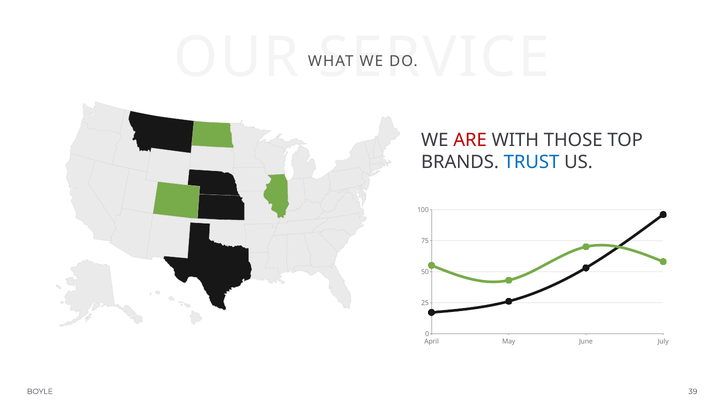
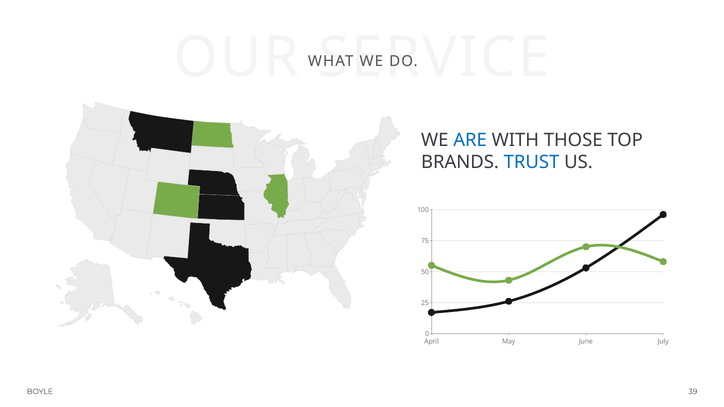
ARE colour: red -> blue
